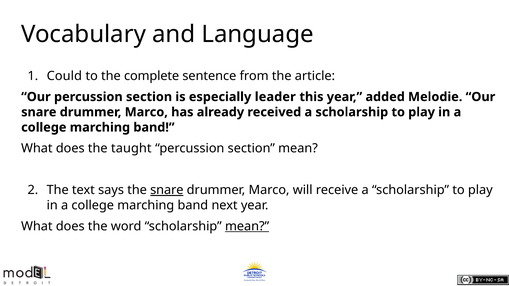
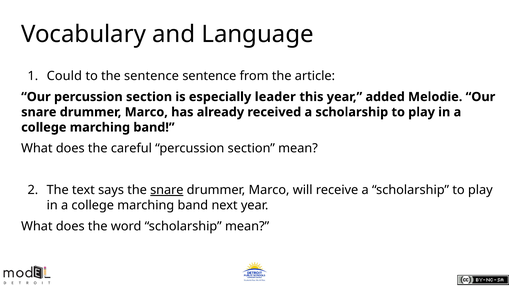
the complete: complete -> sentence
taught: taught -> careful
mean at (247, 226) underline: present -> none
